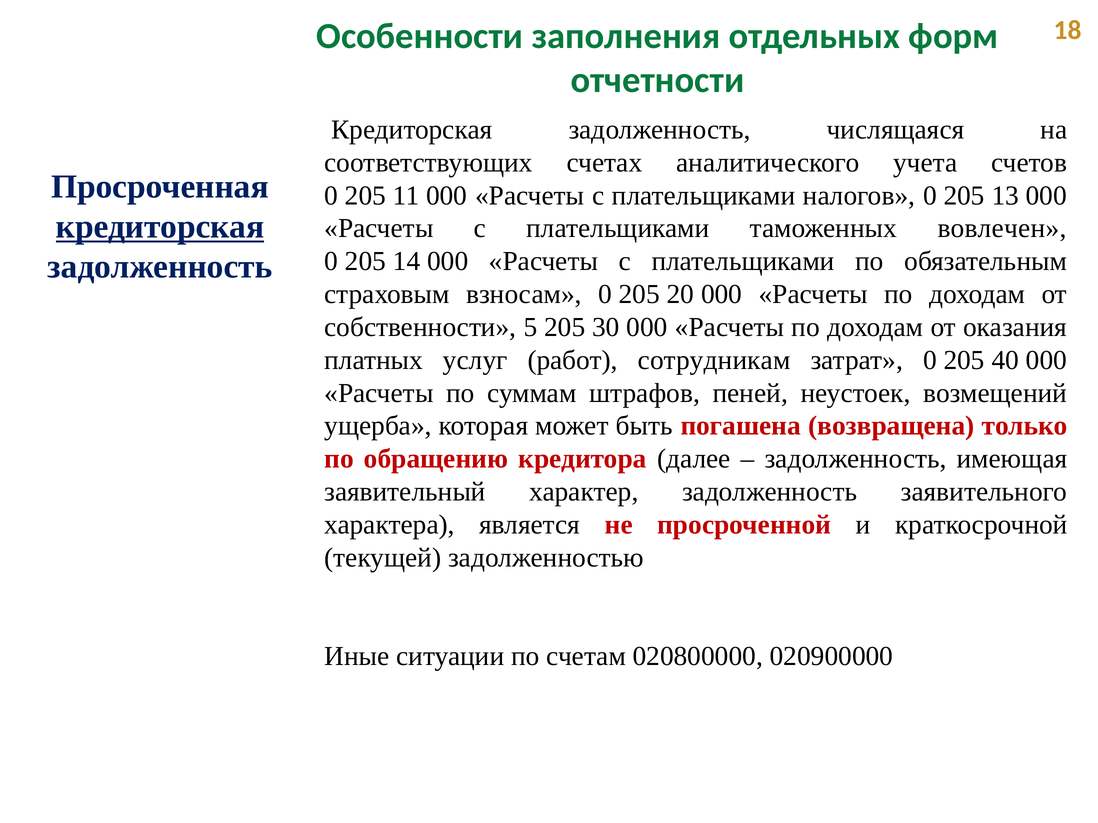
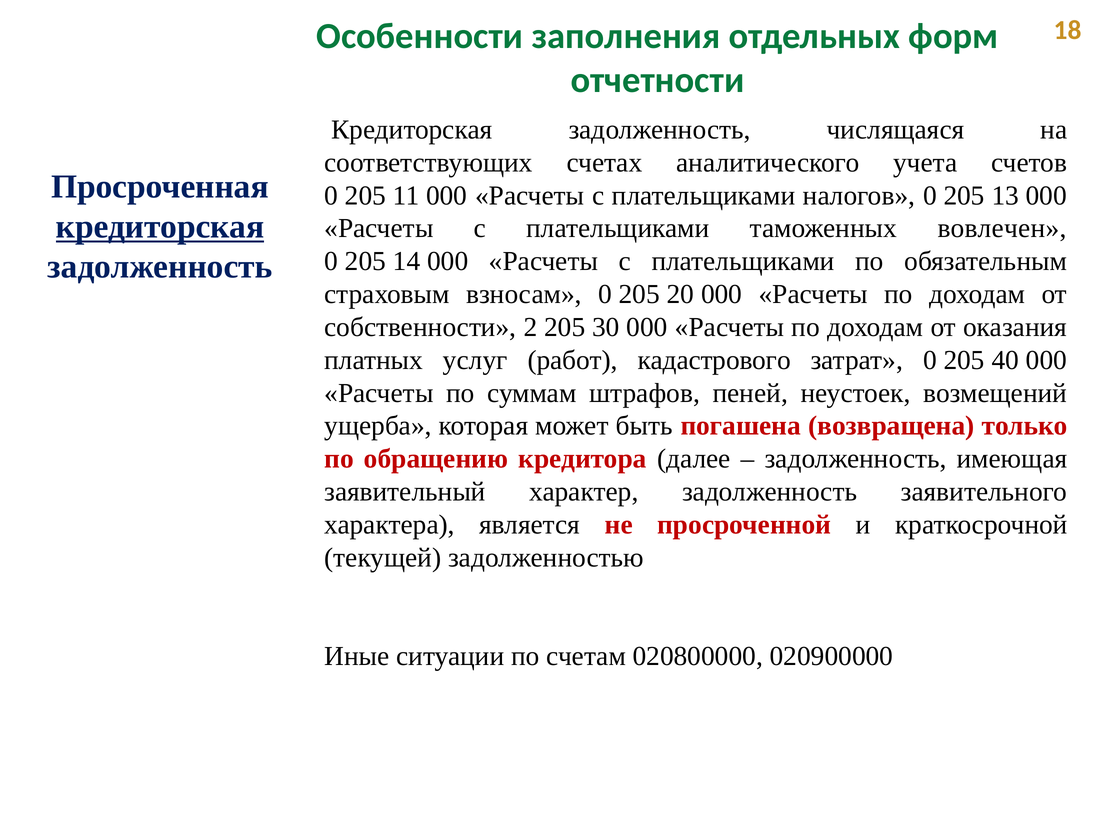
5: 5 -> 2
сотрудникам: сотрудникам -> кадастрового
